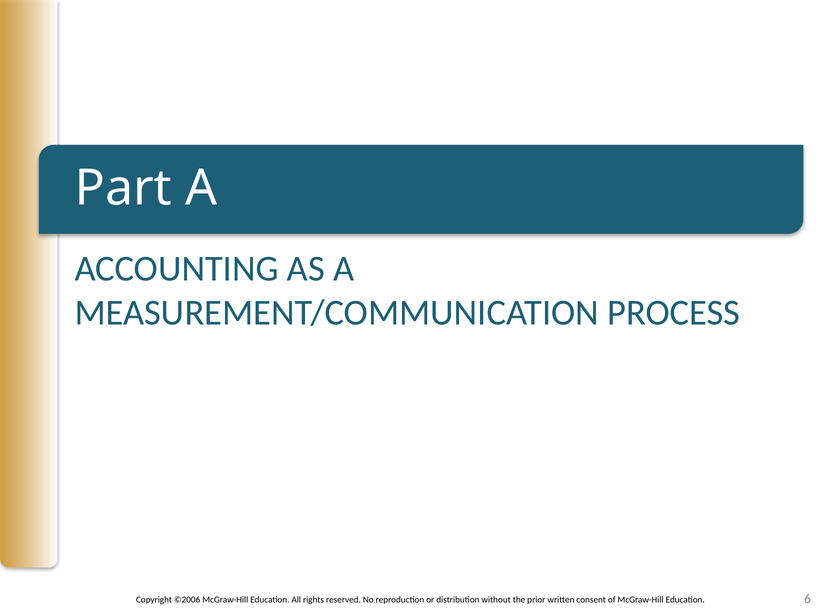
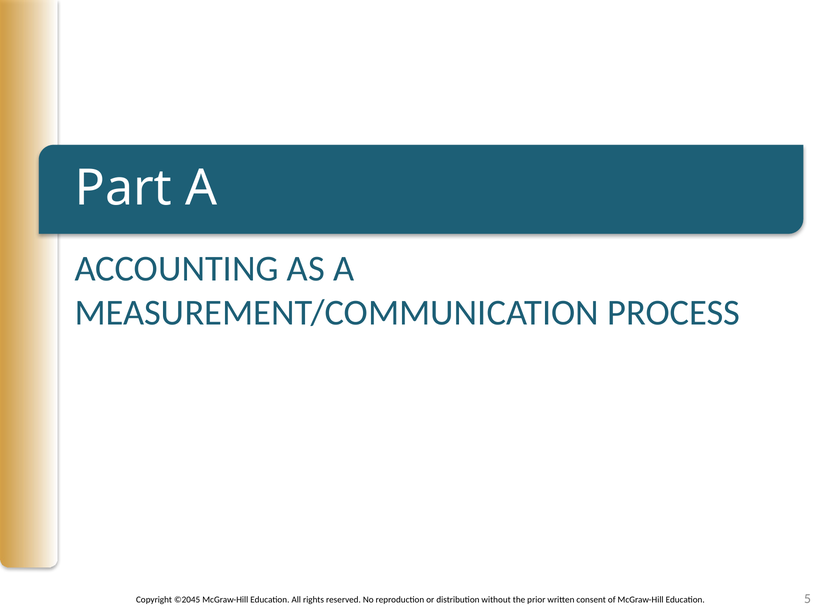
©2006: ©2006 -> ©2045
6: 6 -> 5
